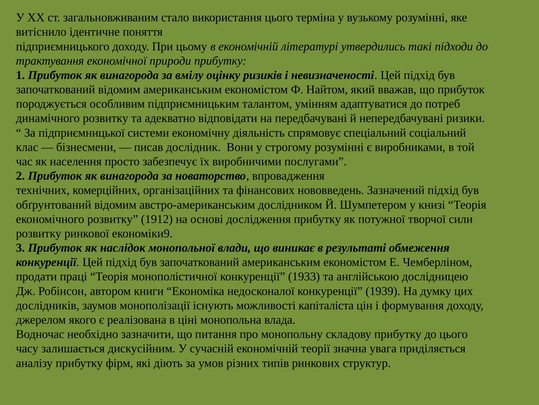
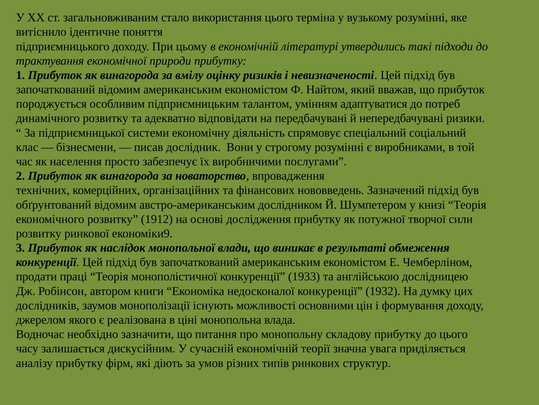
1939: 1939 -> 1932
капіталіста: капіталіста -> основними
